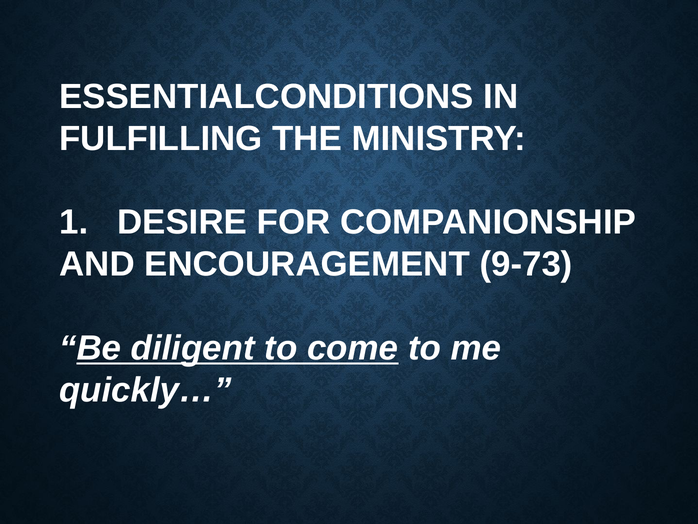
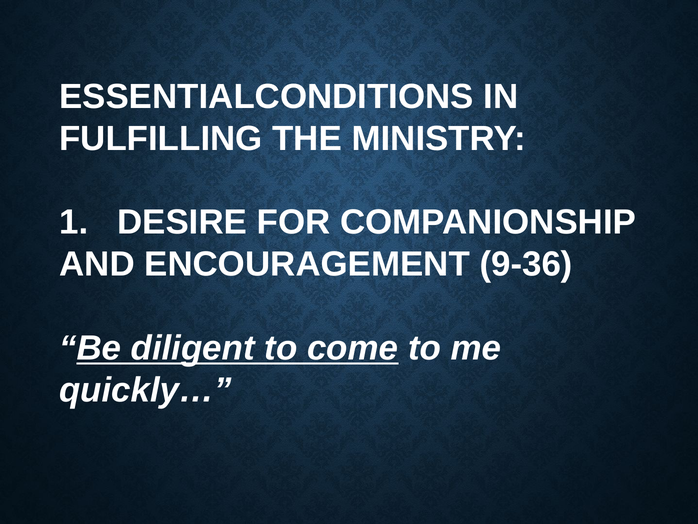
9-73: 9-73 -> 9-36
